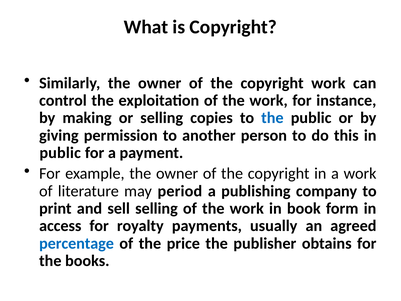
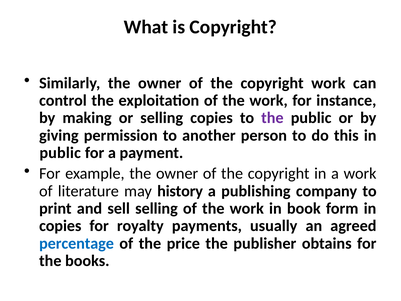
the at (272, 118) colour: blue -> purple
period: period -> history
access at (60, 226): access -> copies
